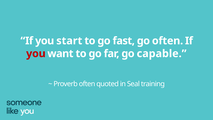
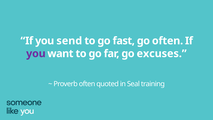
start: start -> send
you at (36, 54) colour: red -> purple
capable: capable -> excuses
